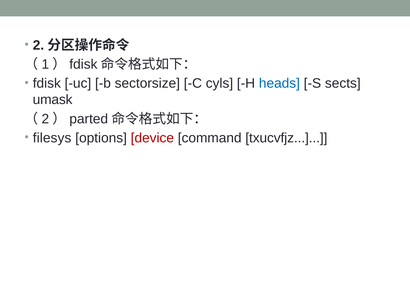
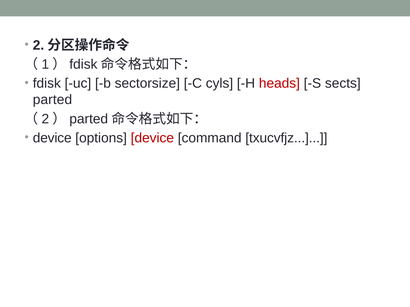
heads colour: blue -> red
umask: umask -> parted
filesys at (52, 138): filesys -> device
